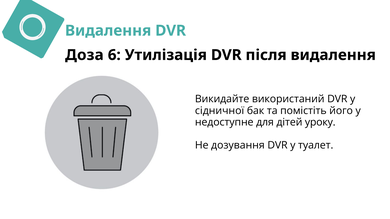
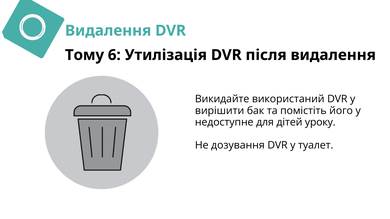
Доза: Доза -> Тому
сідничної: сідничної -> вирішити
